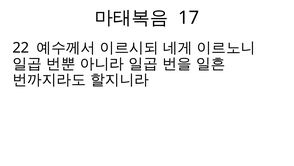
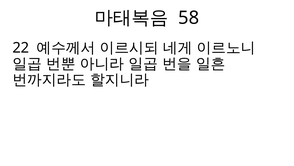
17: 17 -> 58
